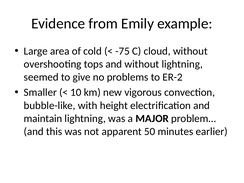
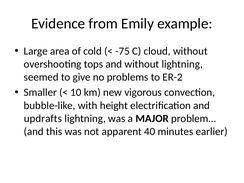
maintain: maintain -> updrafts
50: 50 -> 40
